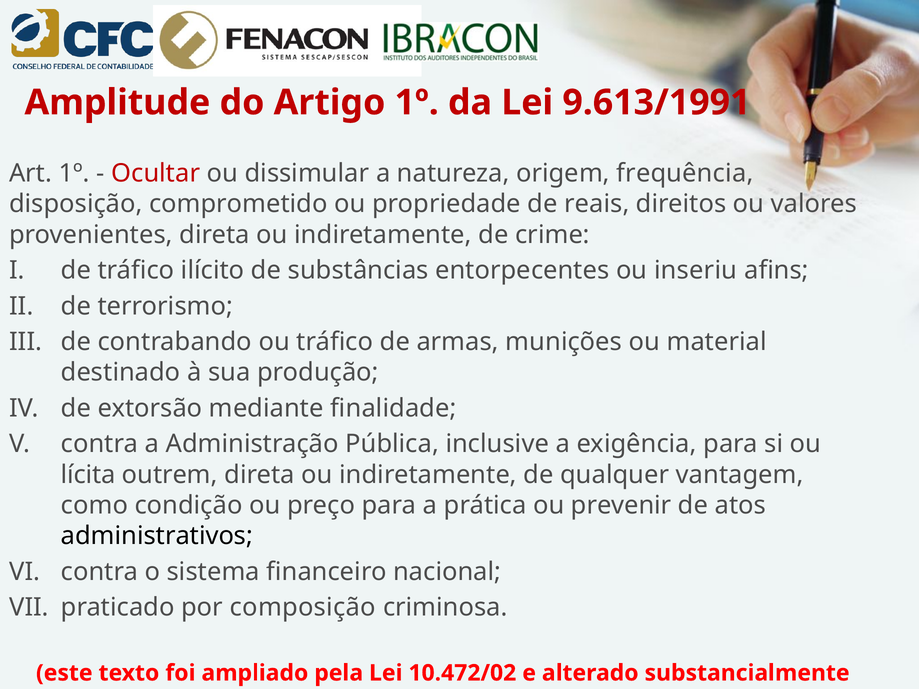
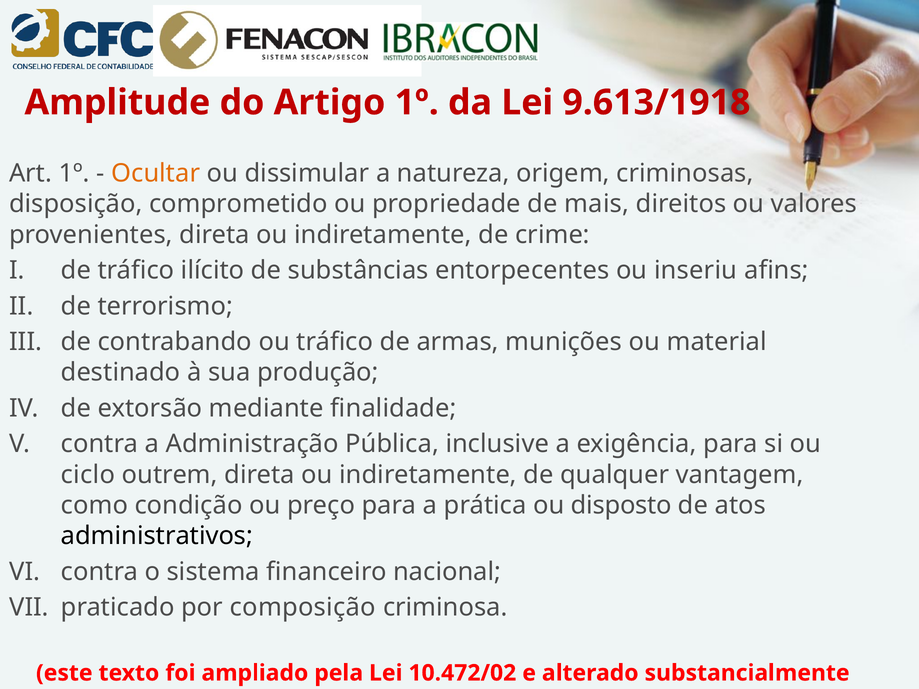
9.613/1991: 9.613/1991 -> 9.613/1918
Ocultar colour: red -> orange
frequência: frequência -> criminosas
reais: reais -> mais
lícita: lícita -> ciclo
prevenir: prevenir -> disposto
